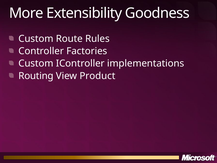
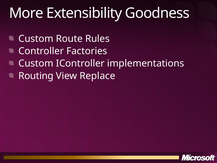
Product: Product -> Replace
